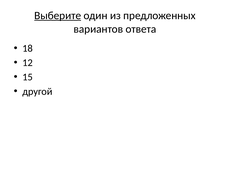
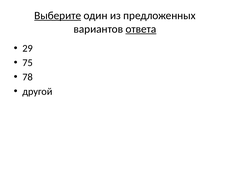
ответа underline: none -> present
18: 18 -> 29
12: 12 -> 75
15: 15 -> 78
